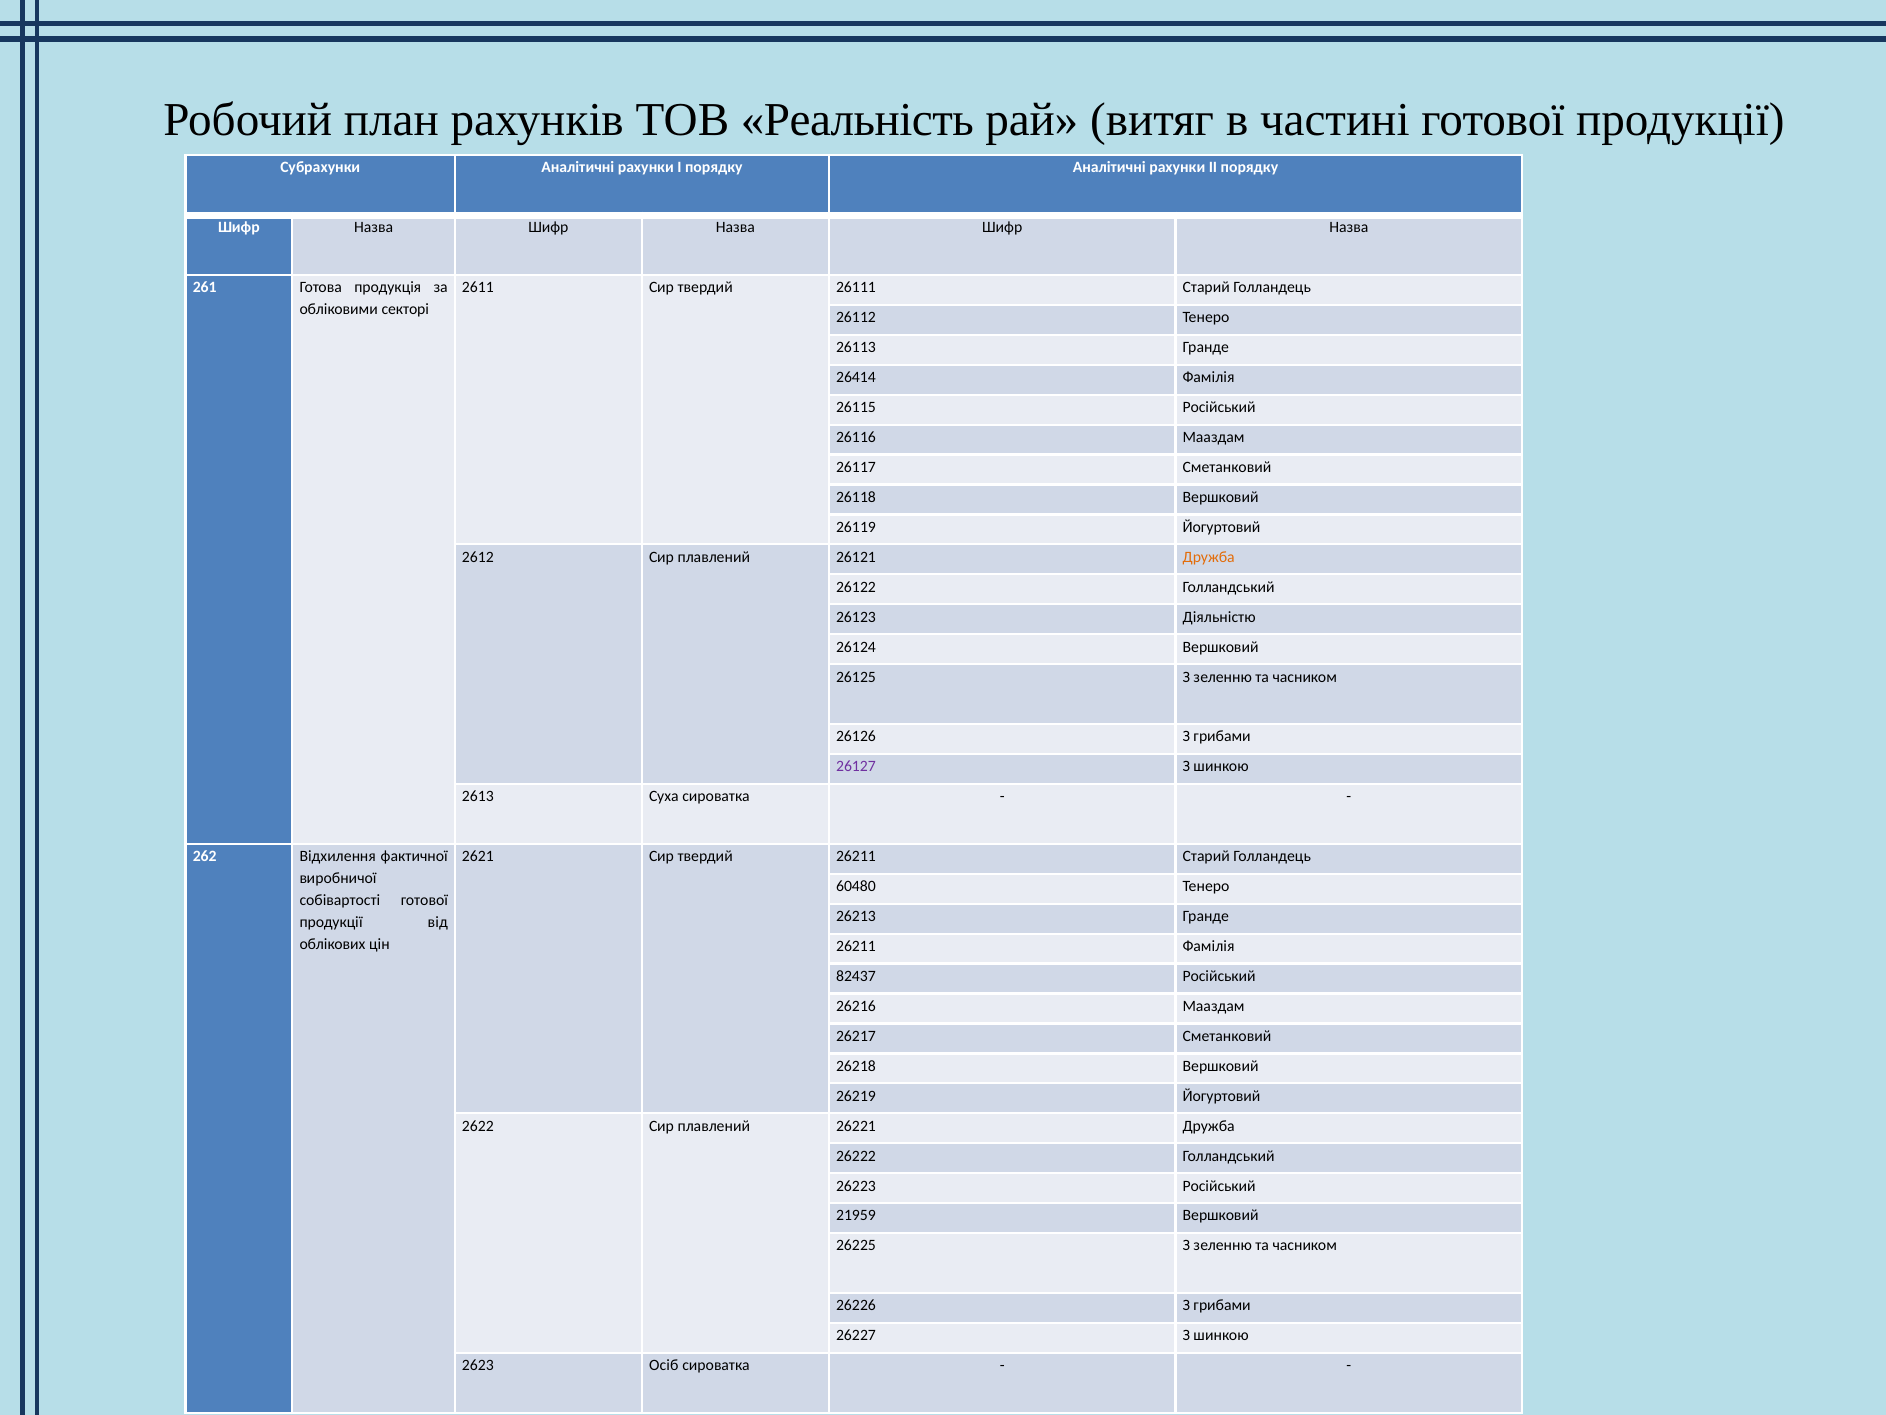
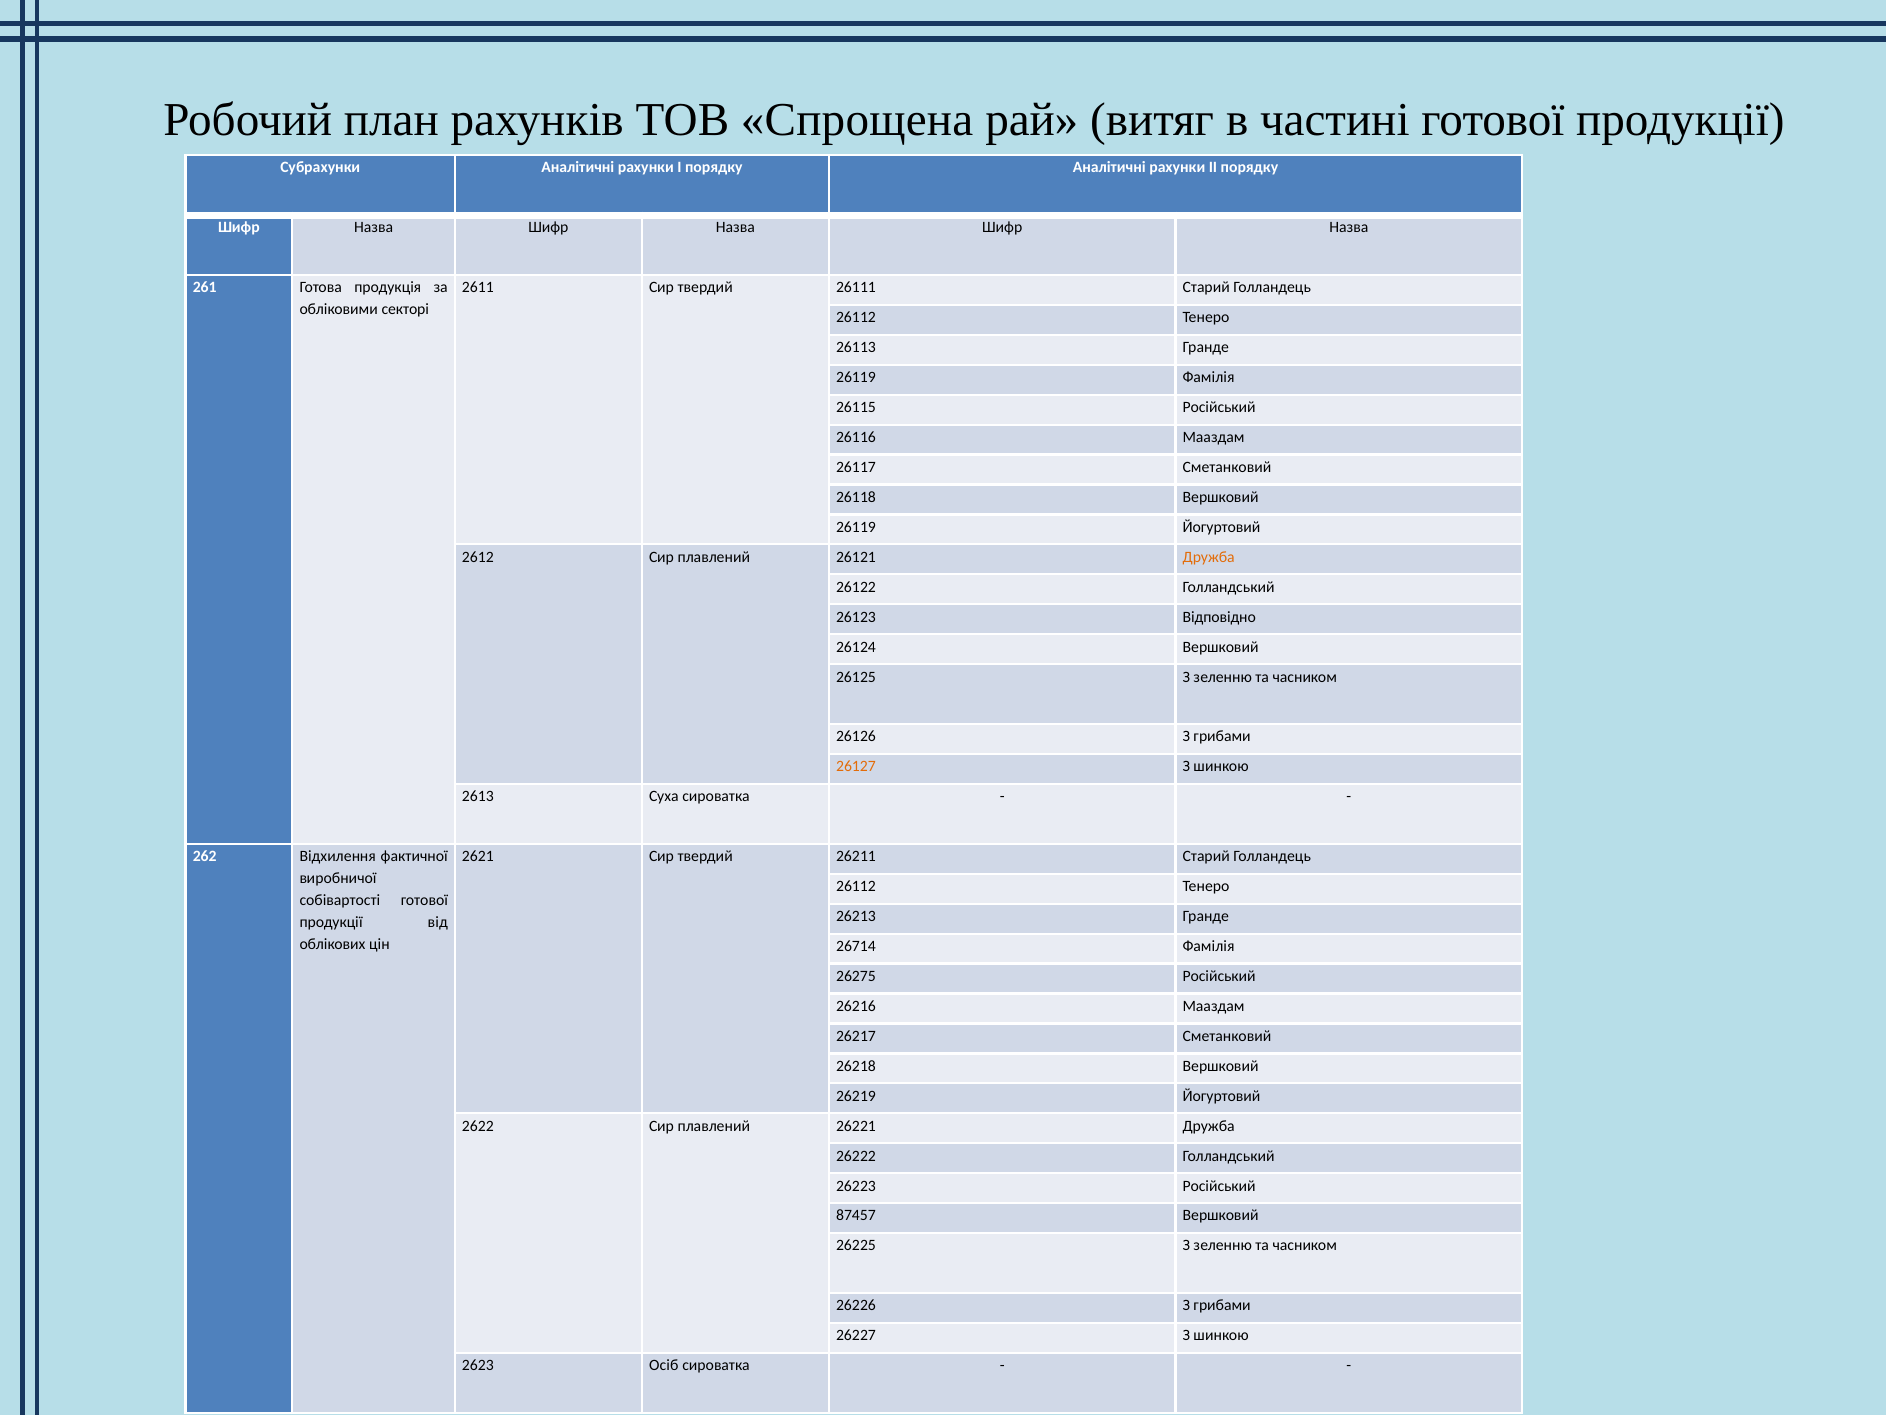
Реальність: Реальність -> Спрощена
26414 at (856, 377): 26414 -> 26119
Діяльністю: Діяльністю -> Відповідно
26127 colour: purple -> orange
60480 at (856, 886): 60480 -> 26112
26211 at (856, 946): 26211 -> 26714
82437: 82437 -> 26275
21959: 21959 -> 87457
